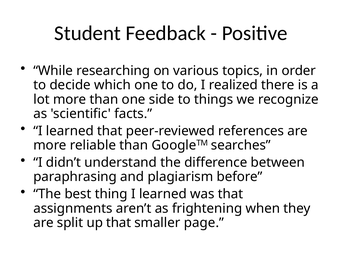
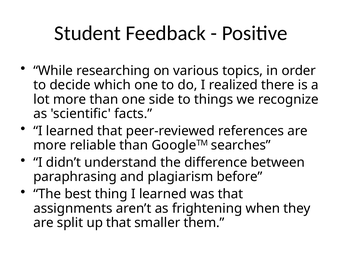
page: page -> them
